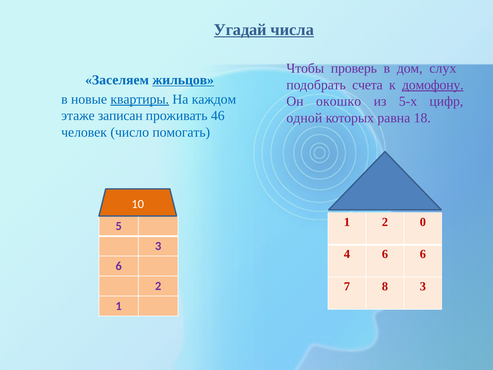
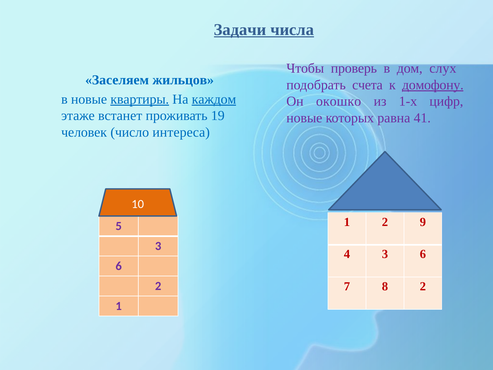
Угадай: Угадай -> Задачи
жильцов underline: present -> none
каждом underline: none -> present
5-х: 5-х -> 1-х
записан: записан -> встанет
46: 46 -> 19
одной at (304, 118): одной -> новые
18: 18 -> 41
помогать: помогать -> интереса
0: 0 -> 9
4 6: 6 -> 3
8 3: 3 -> 2
